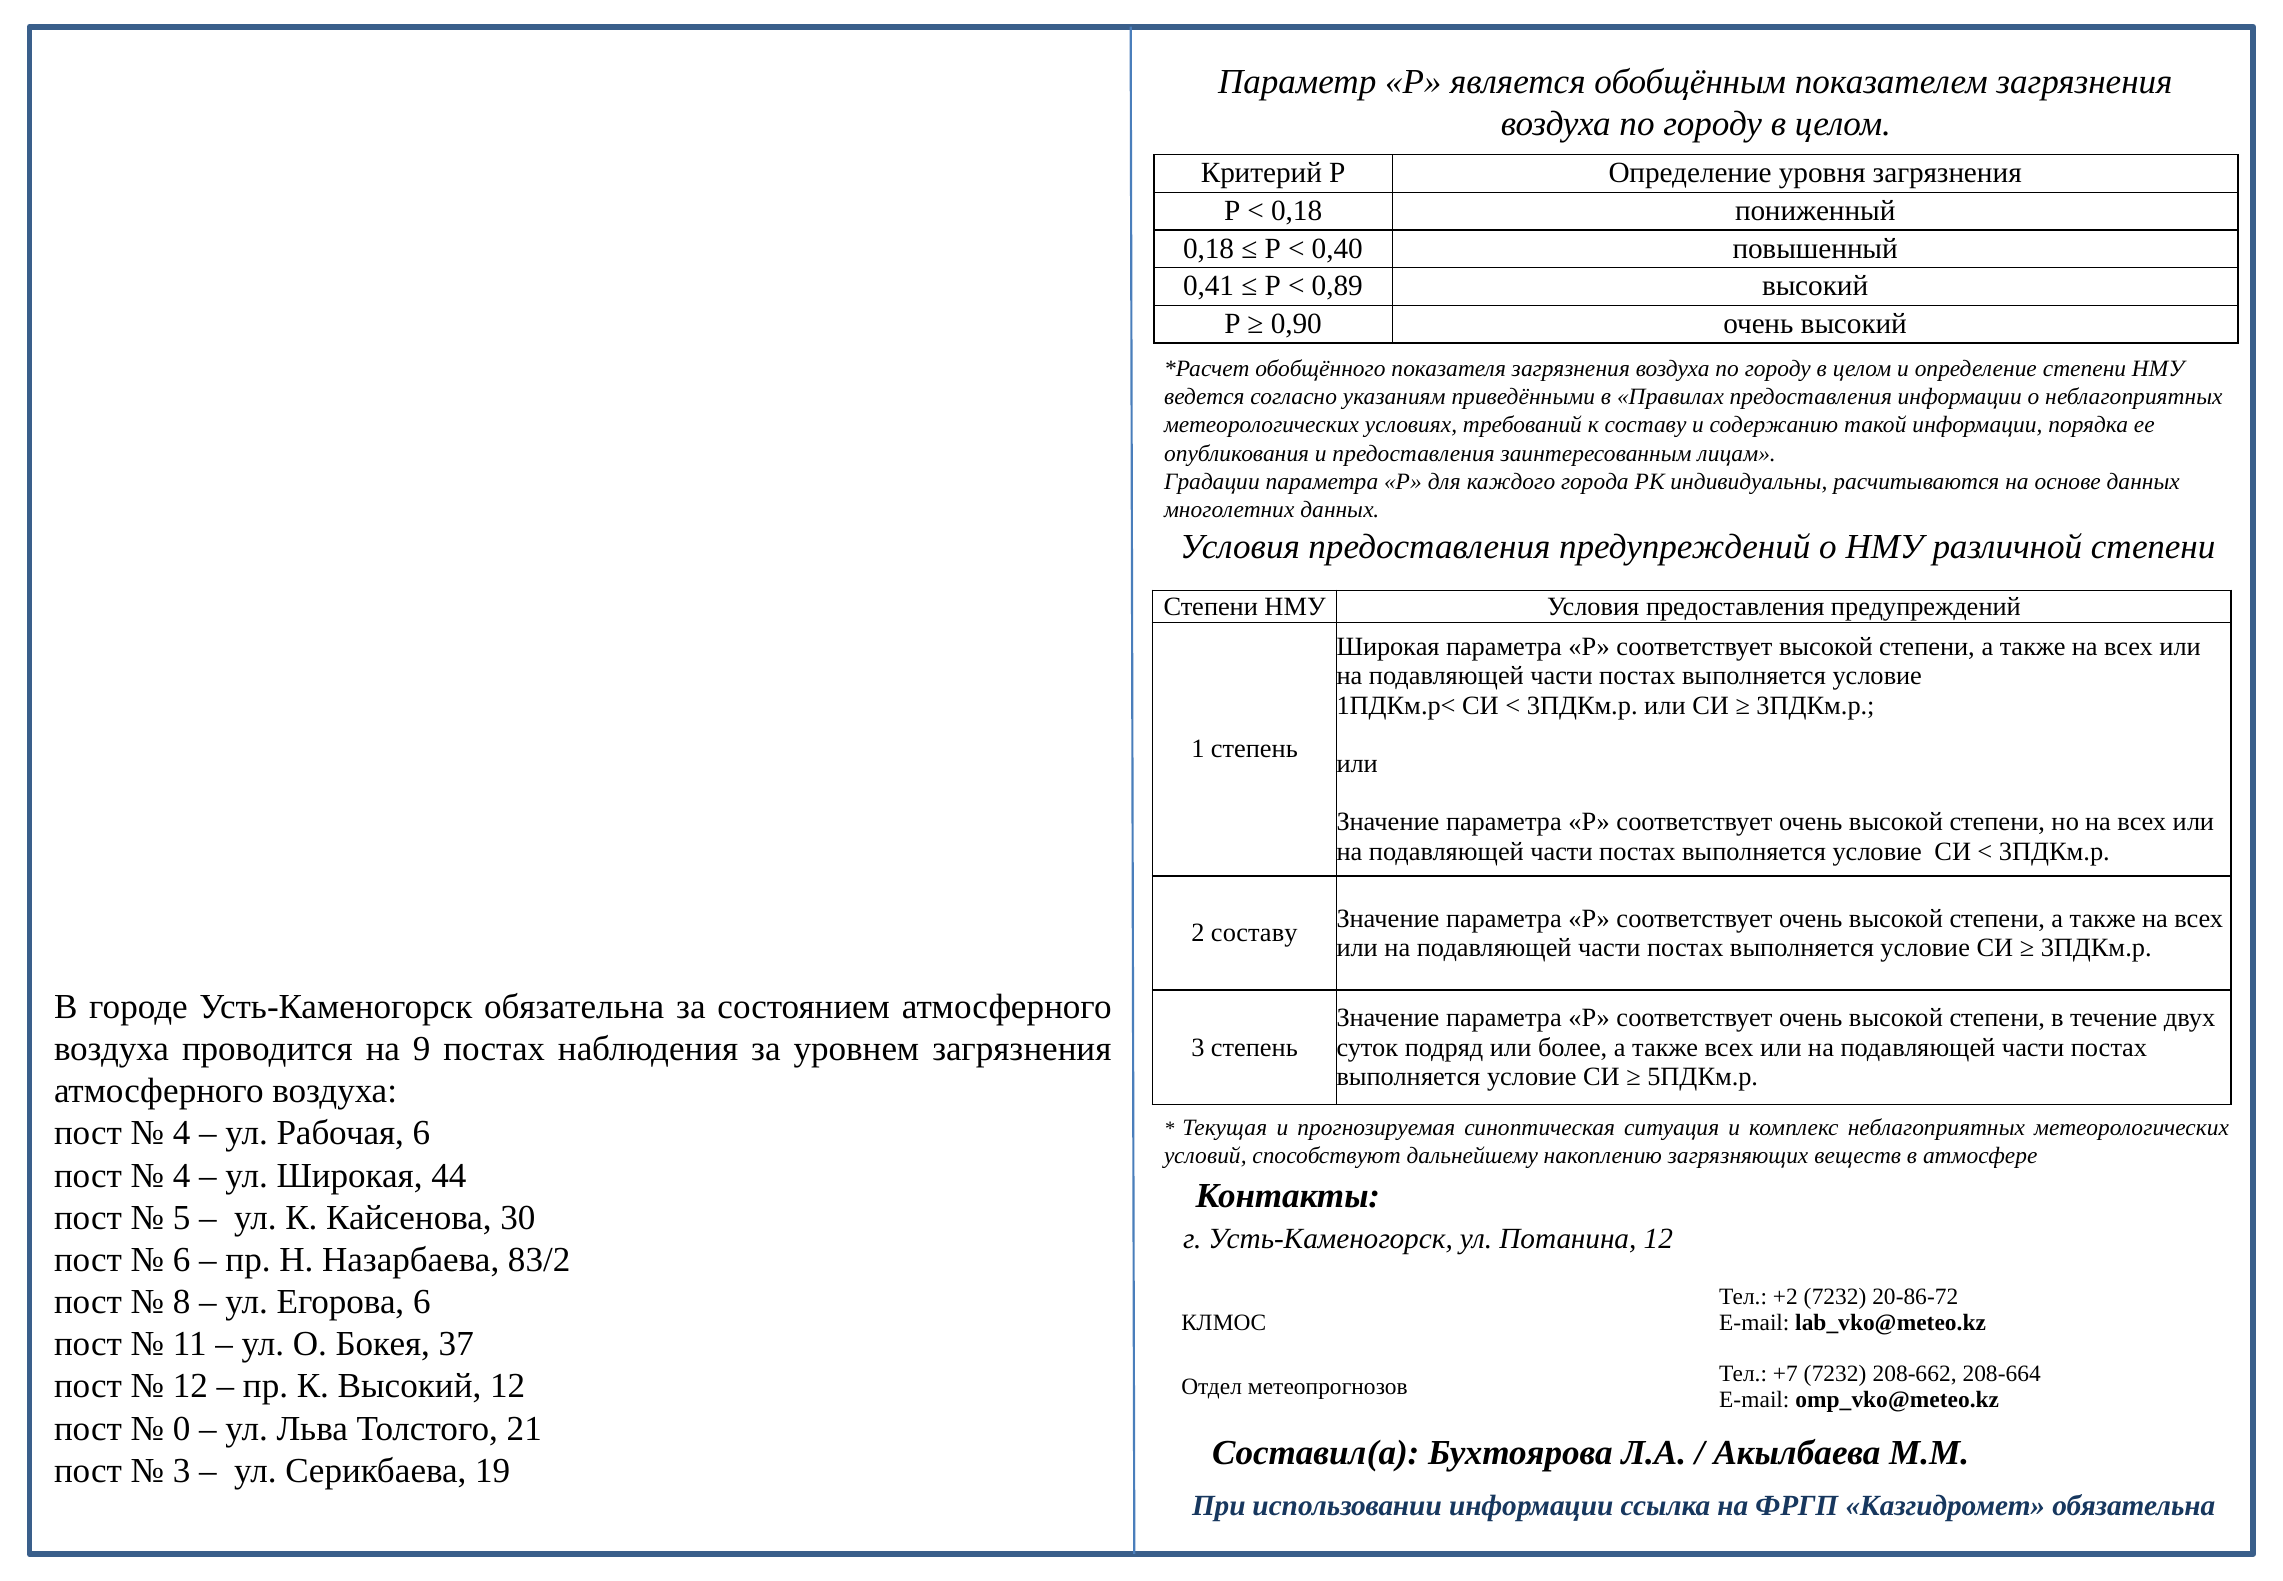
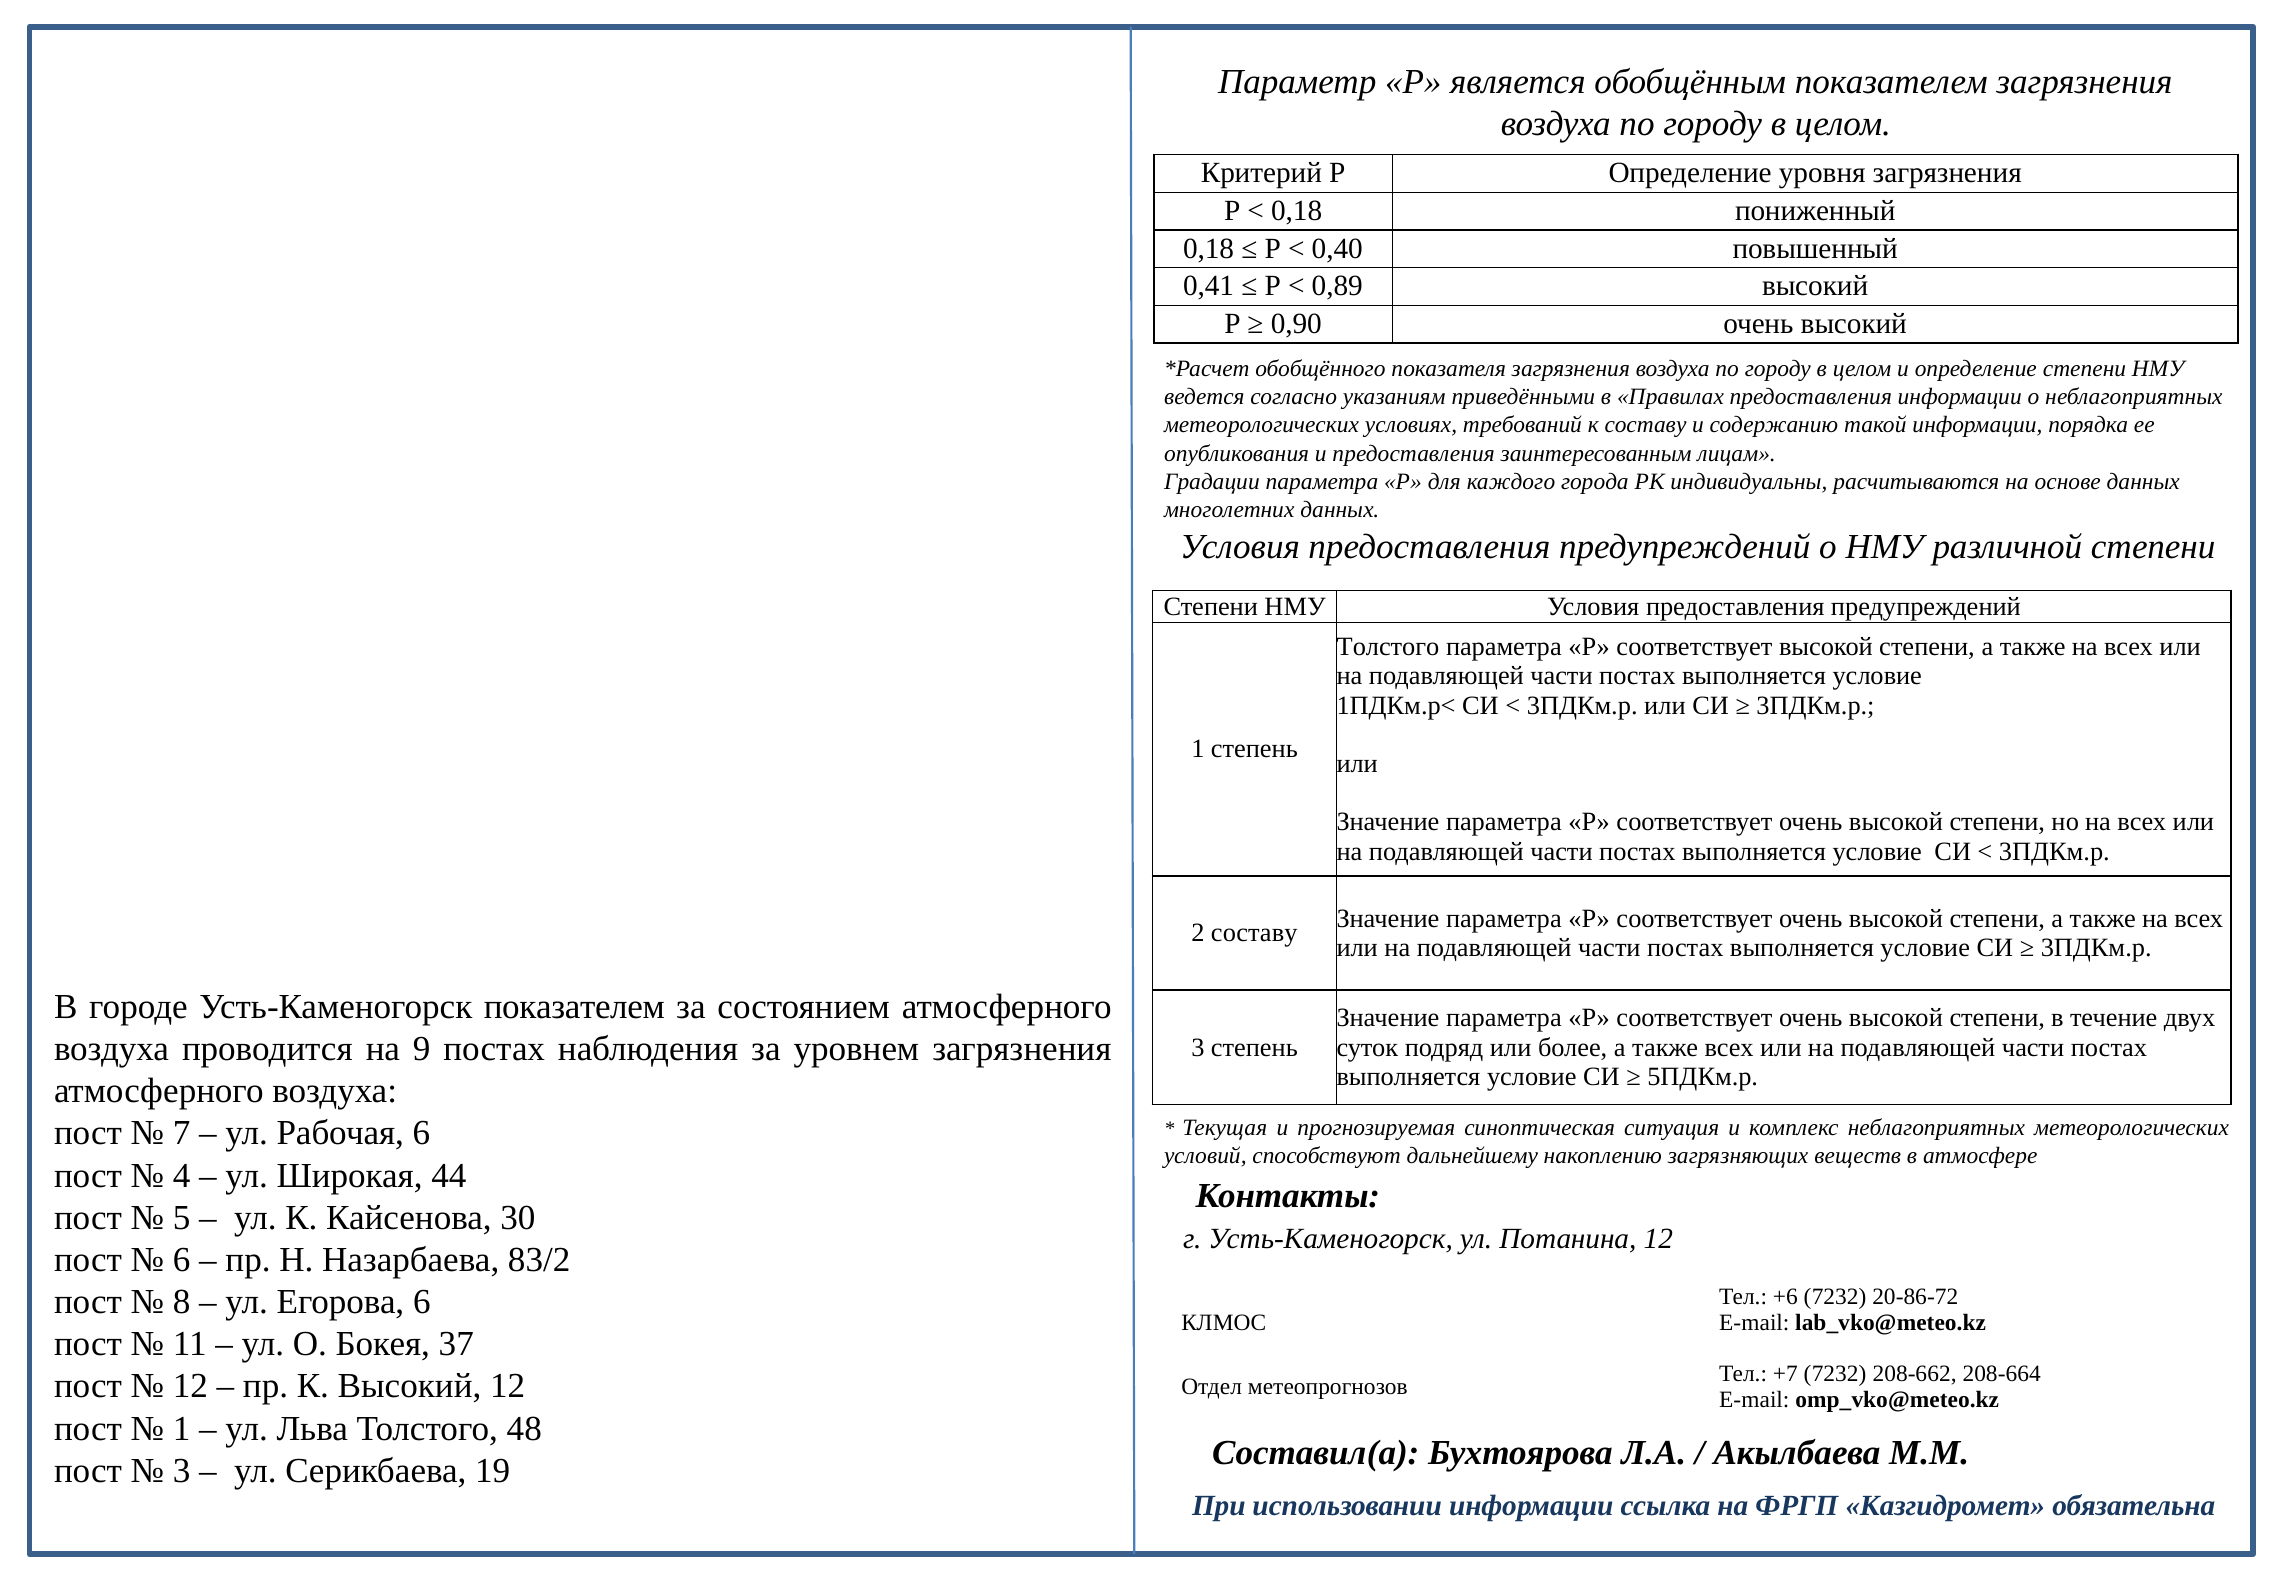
Широкая at (1388, 647): Широкая -> Толстого
Усть-Каменогорск обязательна: обязательна -> показателем
4 at (182, 1133): 4 -> 7
+2: +2 -> +6
0 at (182, 1428): 0 -> 1
21: 21 -> 48
